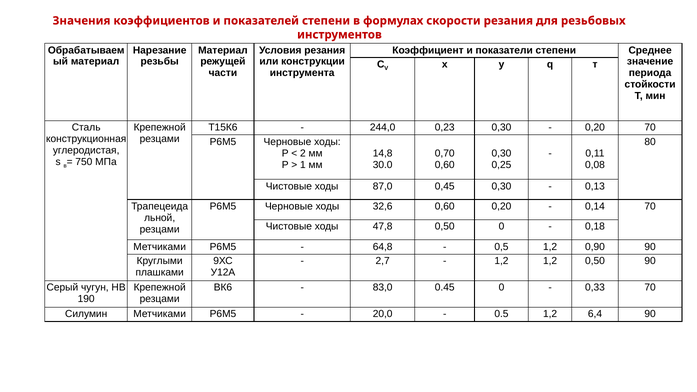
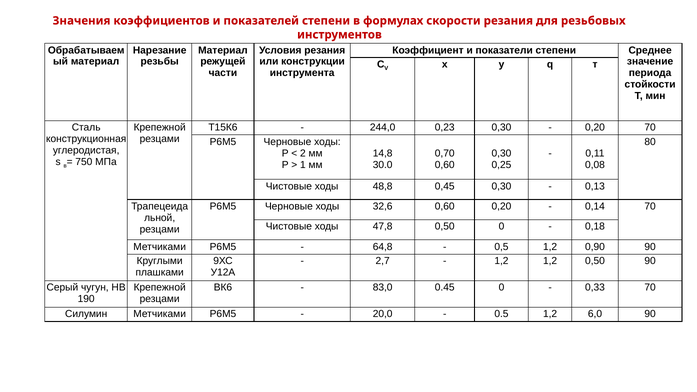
87,0: 87,0 -> 48,8
6,4: 6,4 -> 6,0
